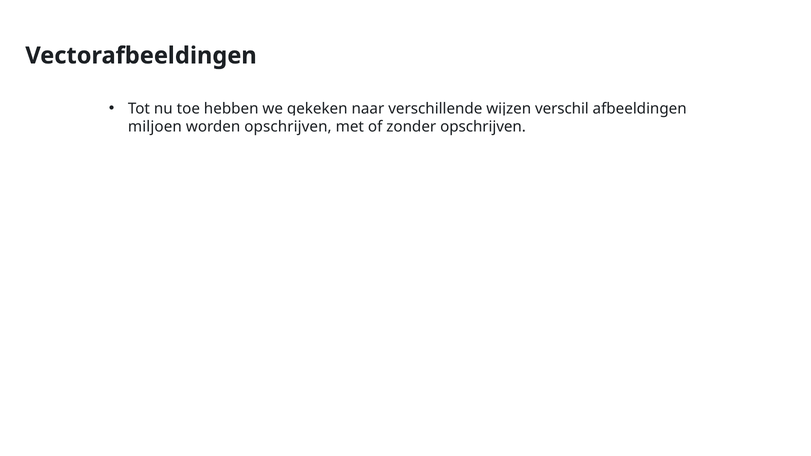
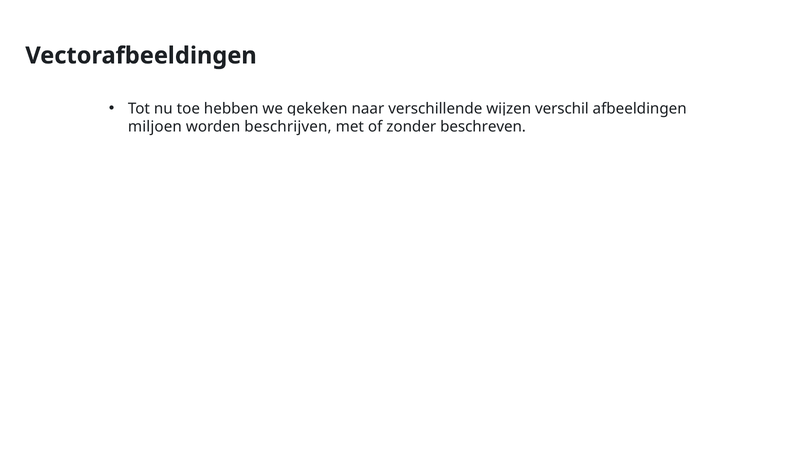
worden opschrijven: opschrijven -> beschrijven
zonder opschrijven: opschrijven -> beschreven
